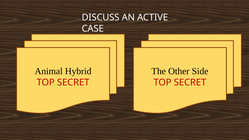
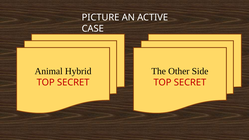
DISCUSS: DISCUSS -> PICTURE
